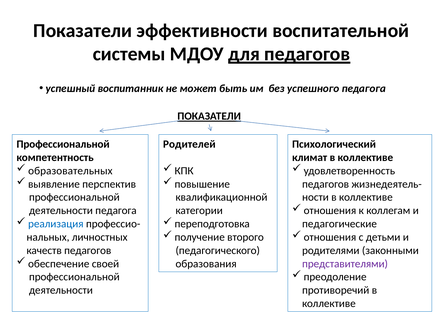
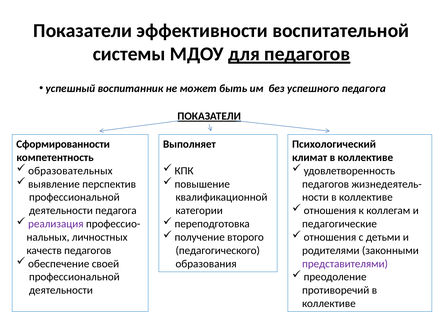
Профессиональной at (63, 144): Профессиональной -> Сформированности
Родителей: Родителей -> Выполняет
реализация colour: blue -> purple
